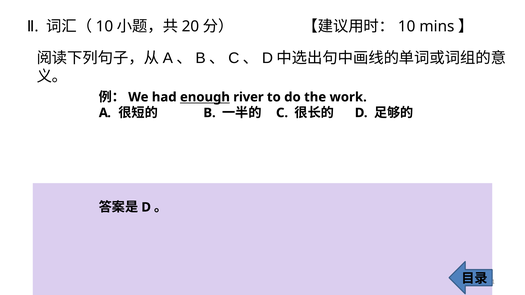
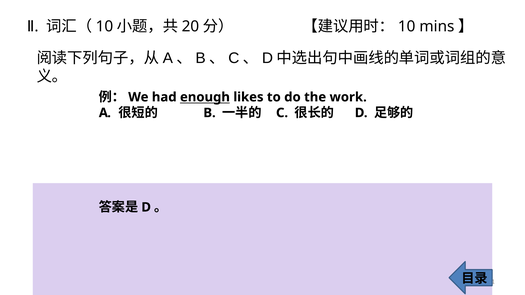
river: river -> likes
